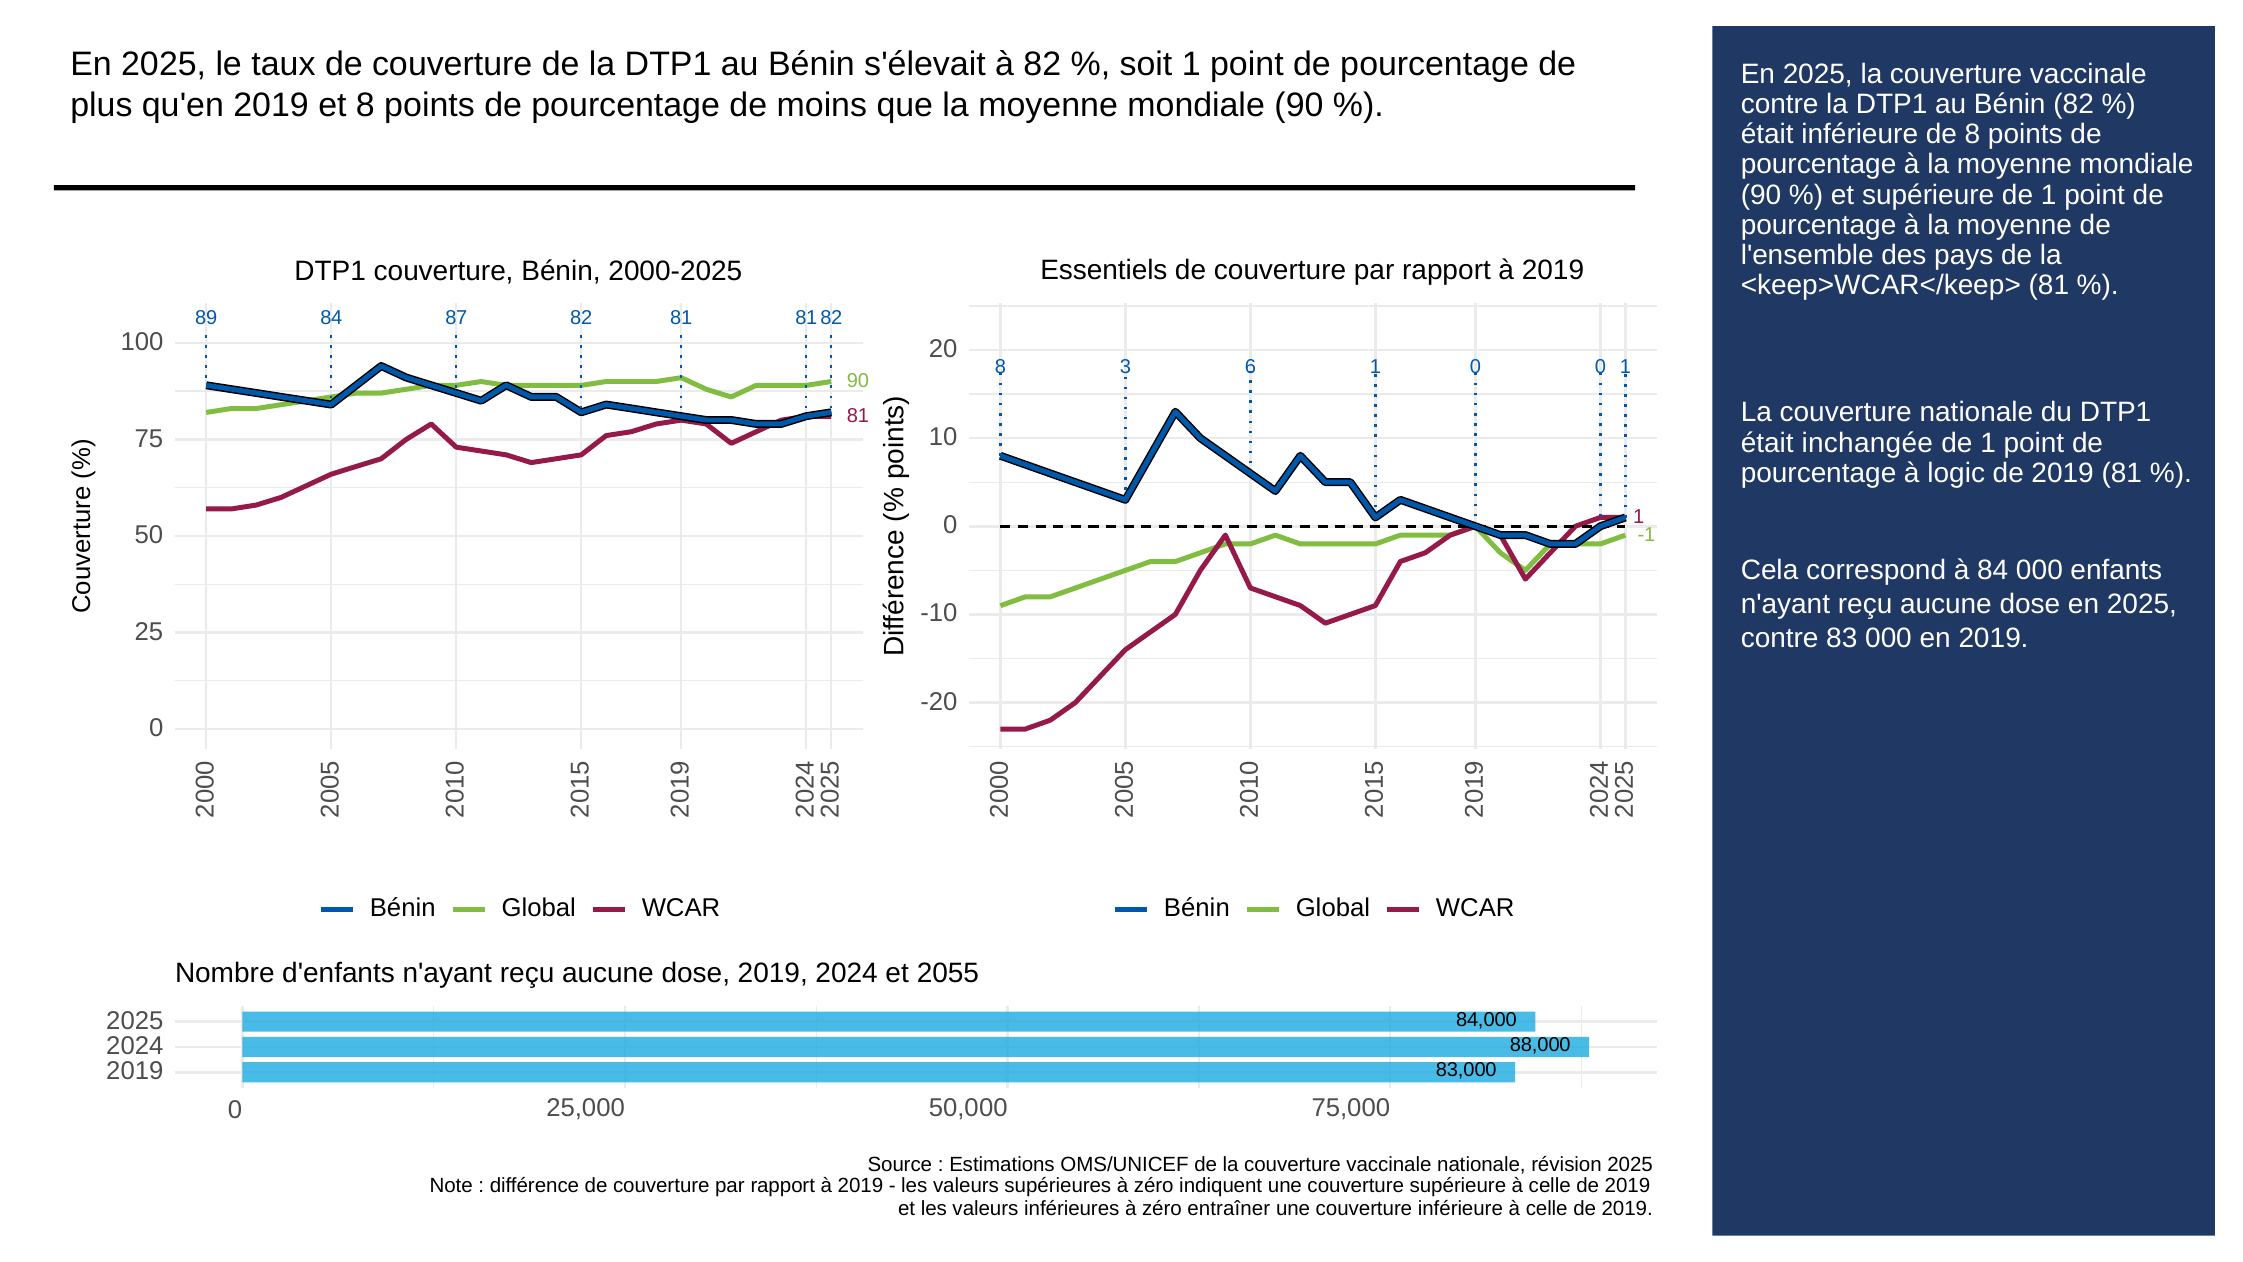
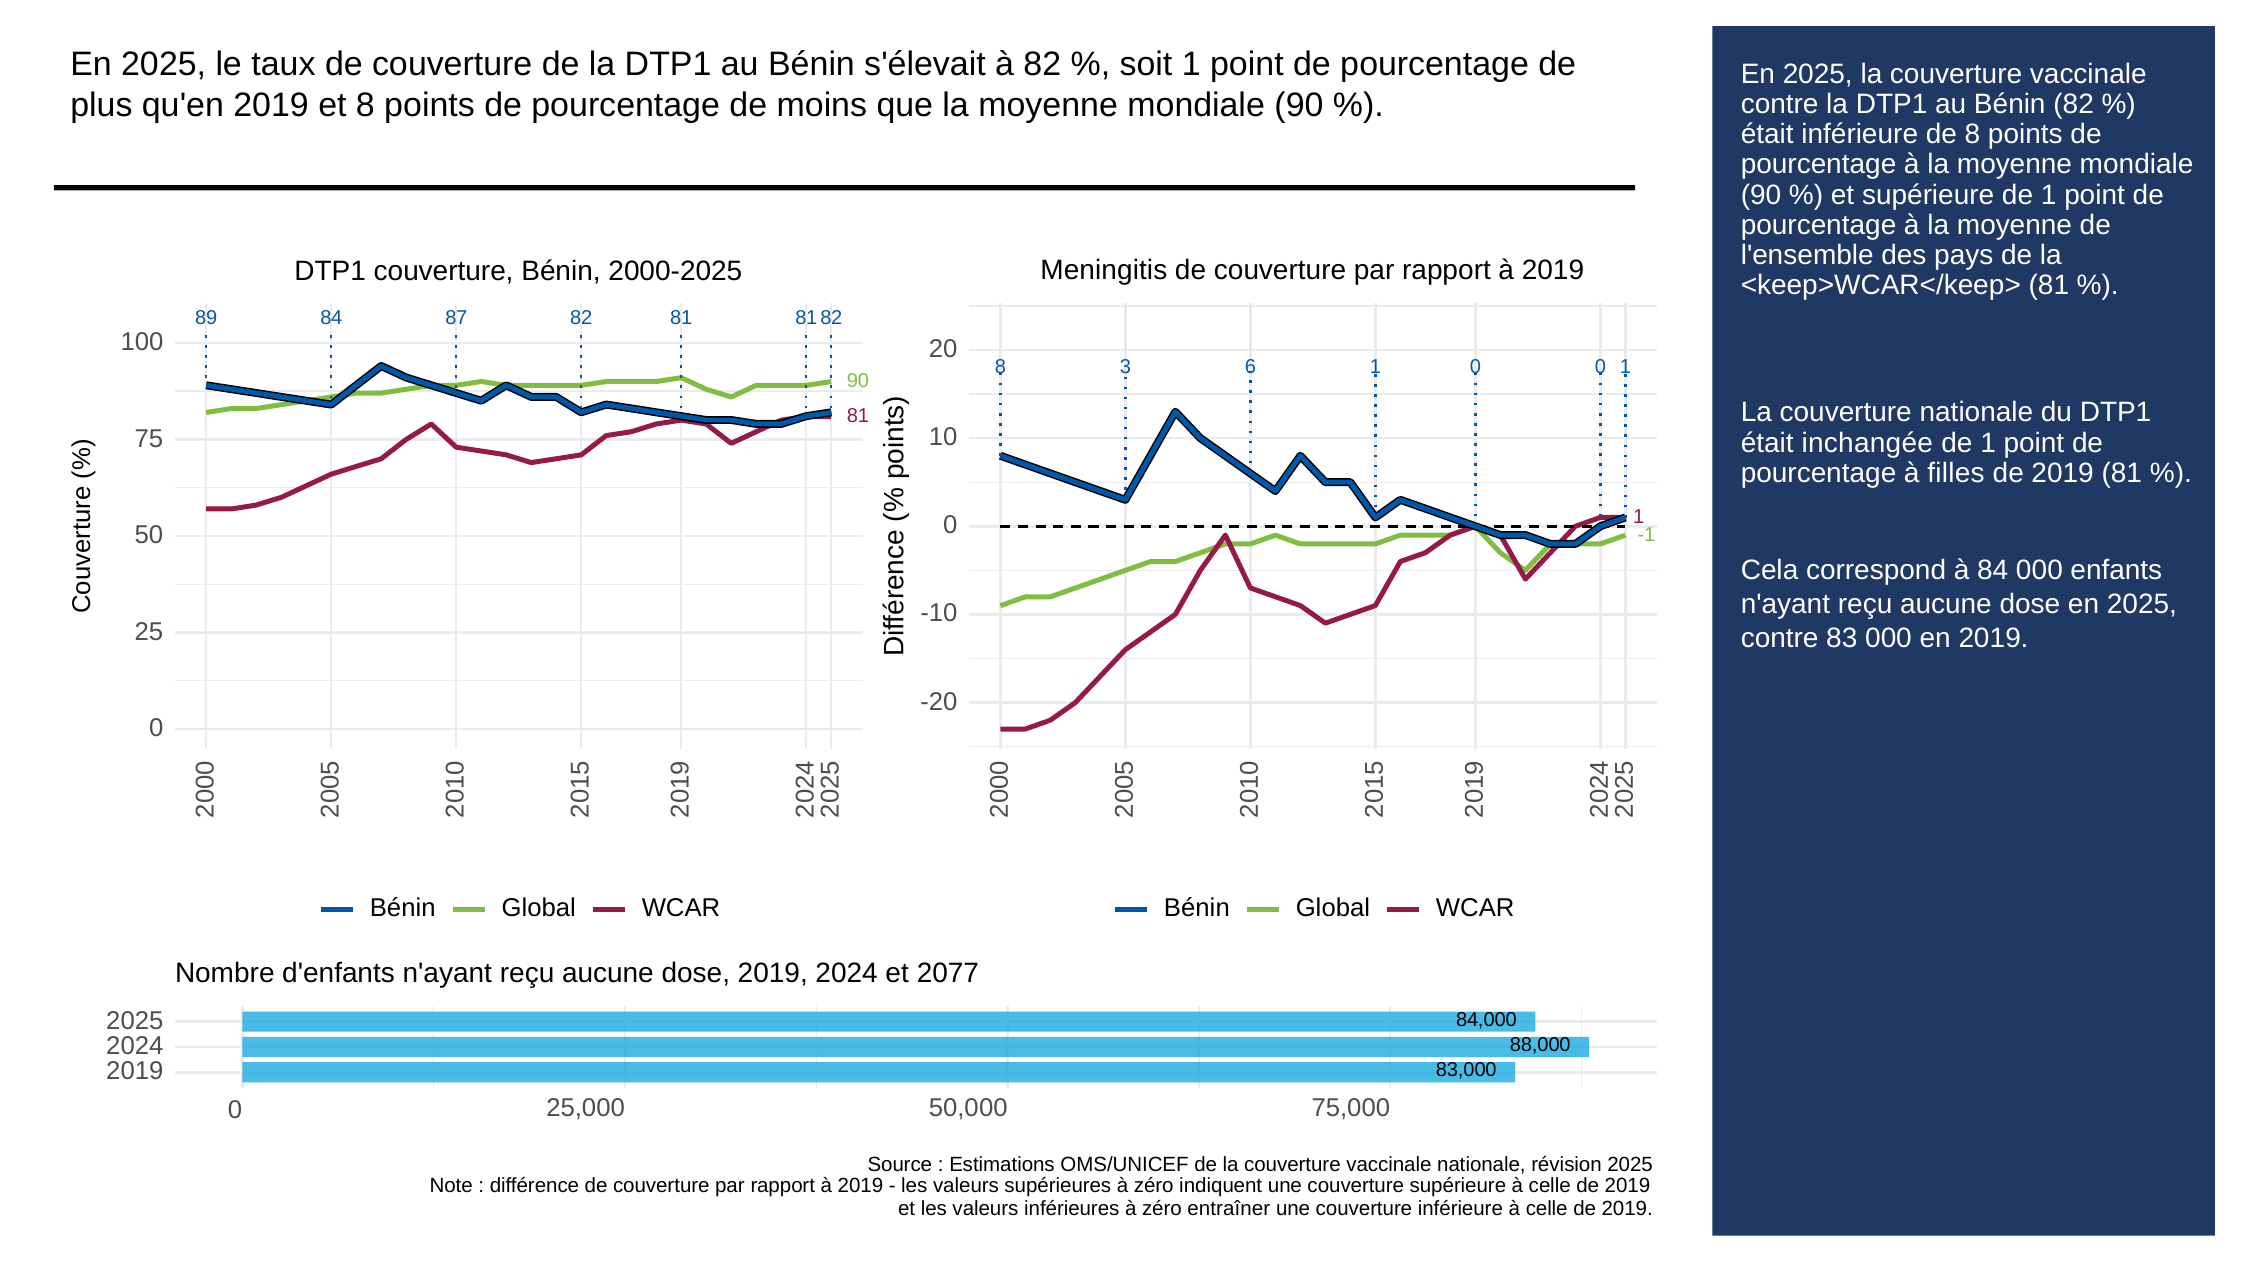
Essentiels: Essentiels -> Meningitis
logic: logic -> filles
2055: 2055 -> 2077
